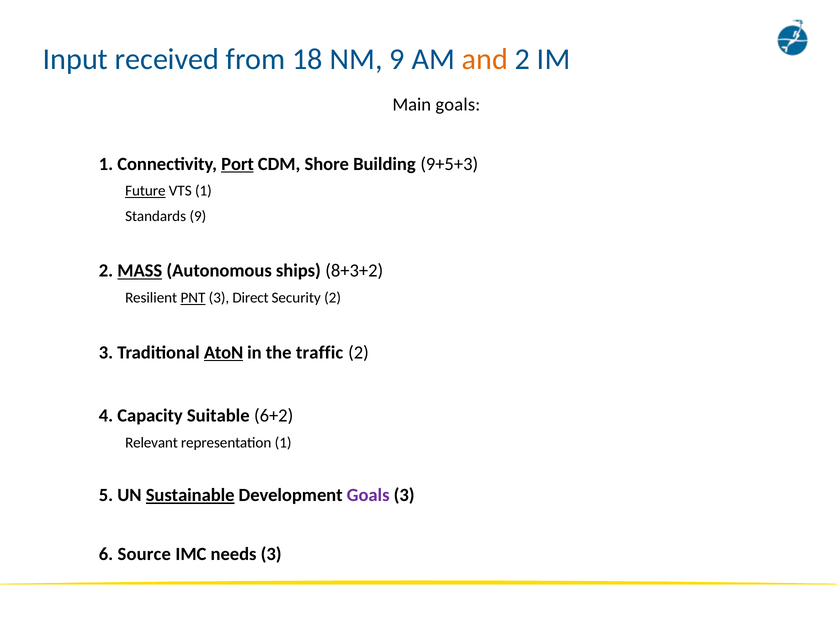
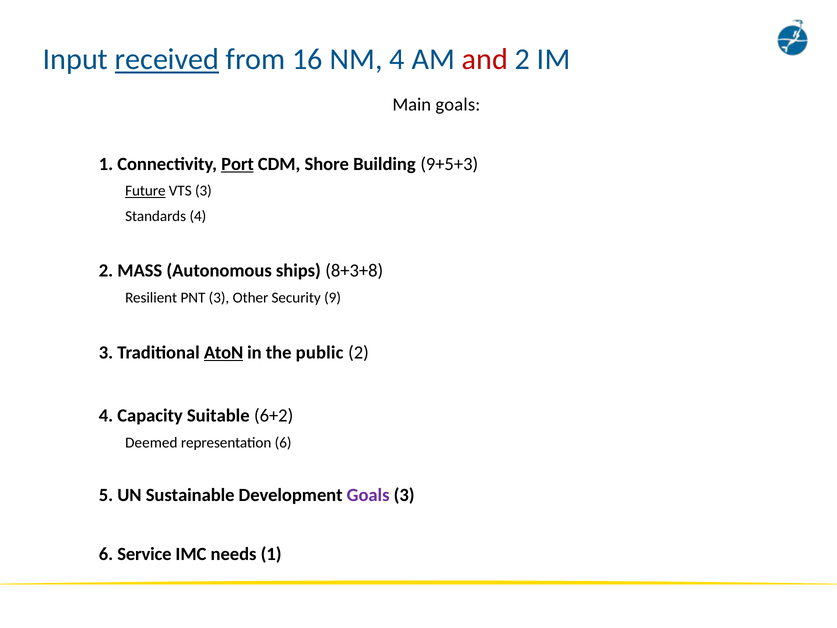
received underline: none -> present
18: 18 -> 16
NM 9: 9 -> 4
and colour: orange -> red
VTS 1: 1 -> 3
Standards 9: 9 -> 4
MASS underline: present -> none
8+3+2: 8+3+2 -> 8+3+8
PNT underline: present -> none
Direct: Direct -> Other
Security 2: 2 -> 9
traffic: traffic -> public
Relevant: Relevant -> Deemed
representation 1: 1 -> 6
Sustainable underline: present -> none
Source: Source -> Service
needs 3: 3 -> 1
